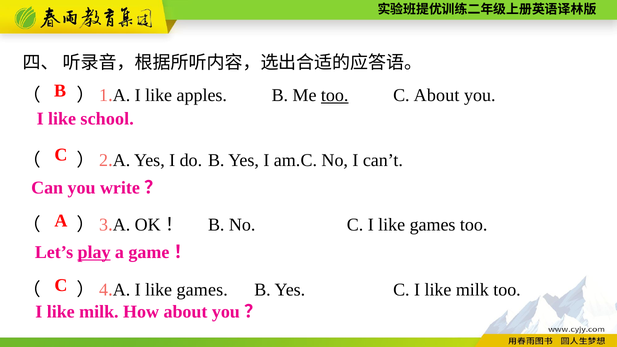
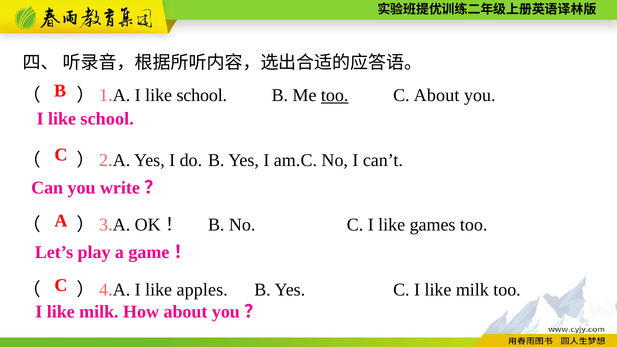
A I like apples: apples -> school
play underline: present -> none
A I like games: games -> apples
